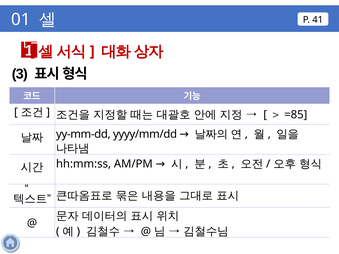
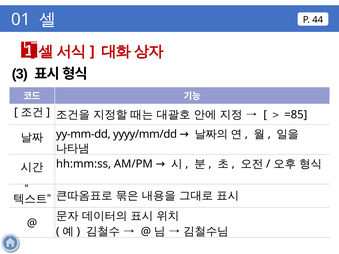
41: 41 -> 44
